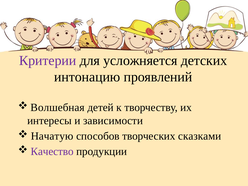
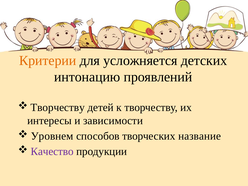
Критерии colour: purple -> orange
Волшебная at (58, 107): Волшебная -> Творчеству
Начатую: Начатую -> Уровнем
сказками: сказками -> название
